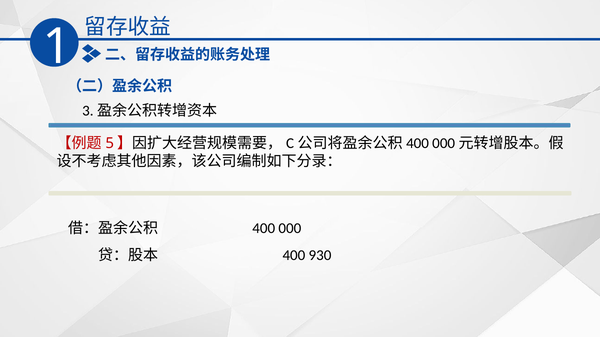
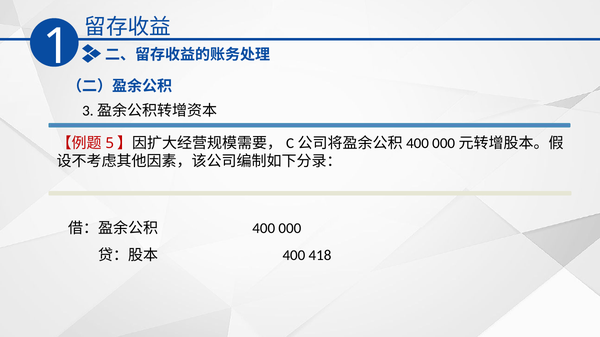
930: 930 -> 418
